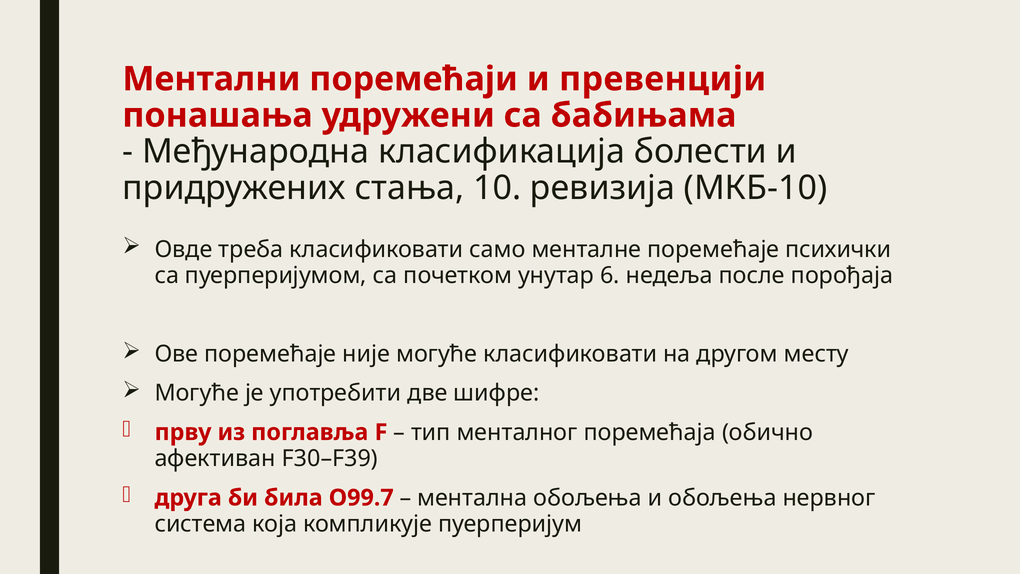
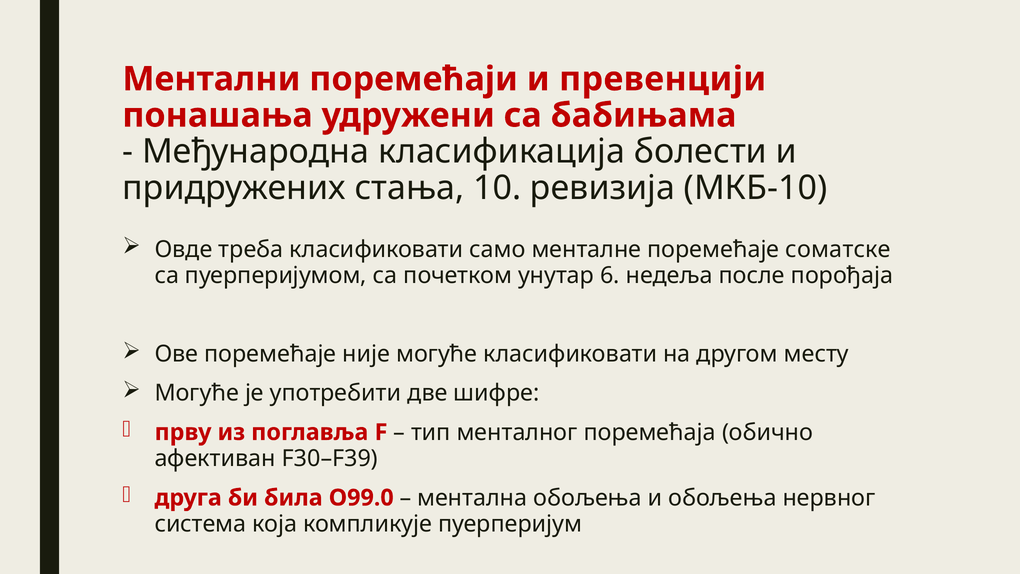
психички: психички -> соматске
O99.7: O99.7 -> O99.0
